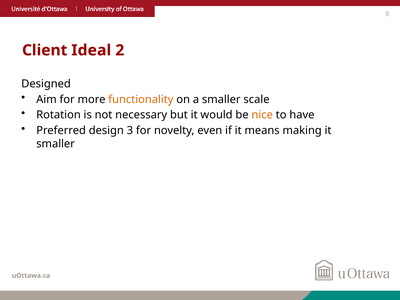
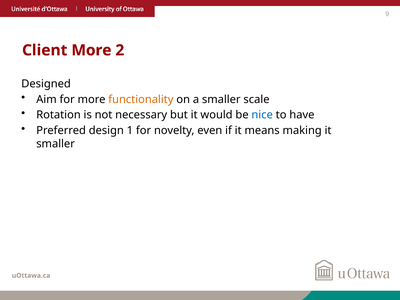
Client Ideal: Ideal -> More
nice colour: orange -> blue
3: 3 -> 1
